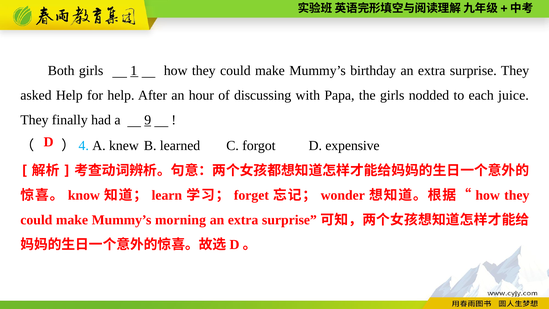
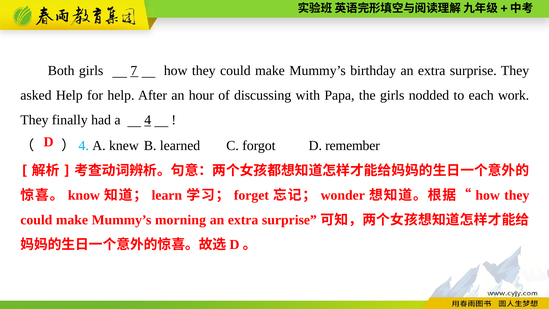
1: 1 -> 7
juice: juice -> work
9: 9 -> 4
expensive: expensive -> remember
